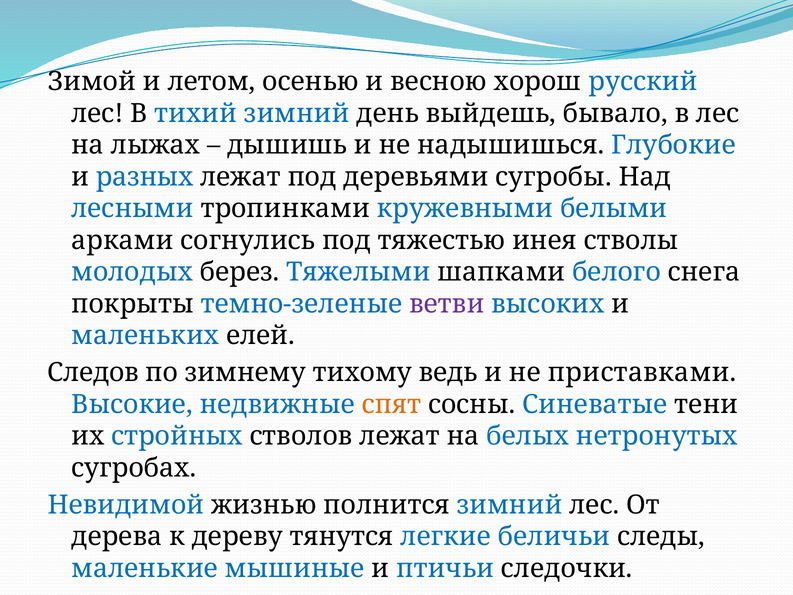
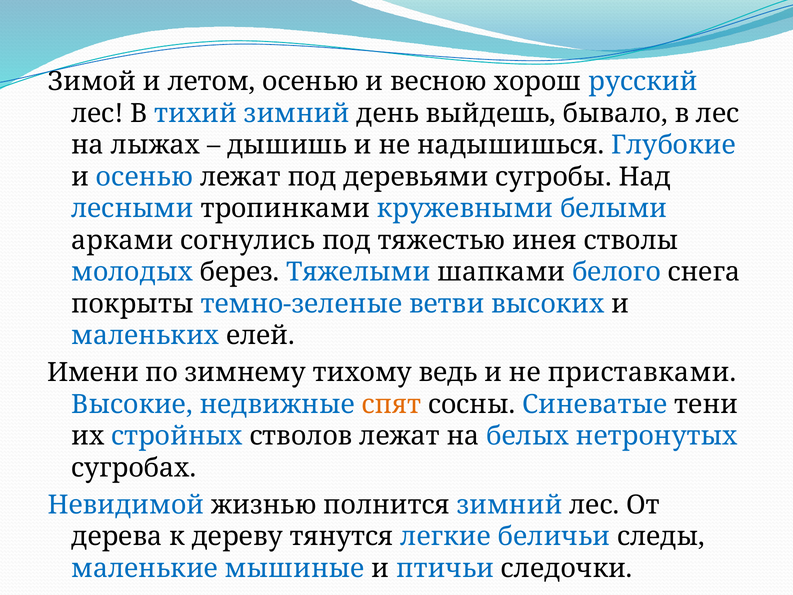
и разных: разных -> осенью
ветви colour: purple -> blue
Следов: Следов -> Имени
